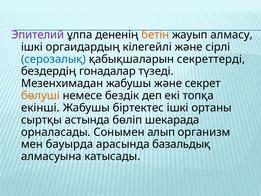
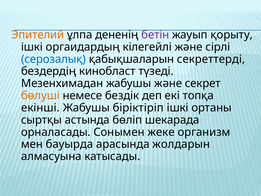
Эпителий colour: purple -> orange
бетін colour: orange -> purple
алмасу: алмасу -> қорыту
гонадалар: гонадалар -> кинобласт
біртектес: біртектес -> біріктіріп
алып: алып -> жеке
базальдық: базальдық -> жолдарын
